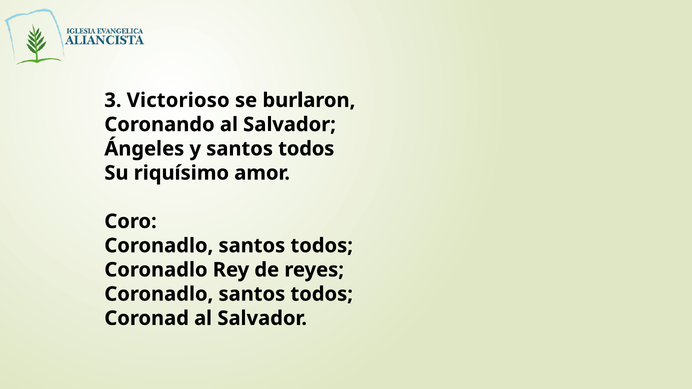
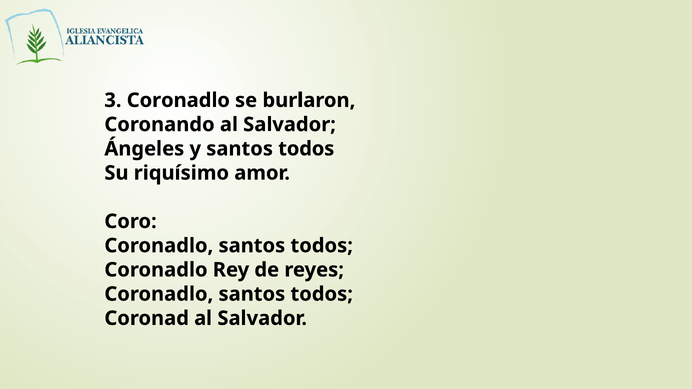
3 Victorioso: Victorioso -> Coronadlo
